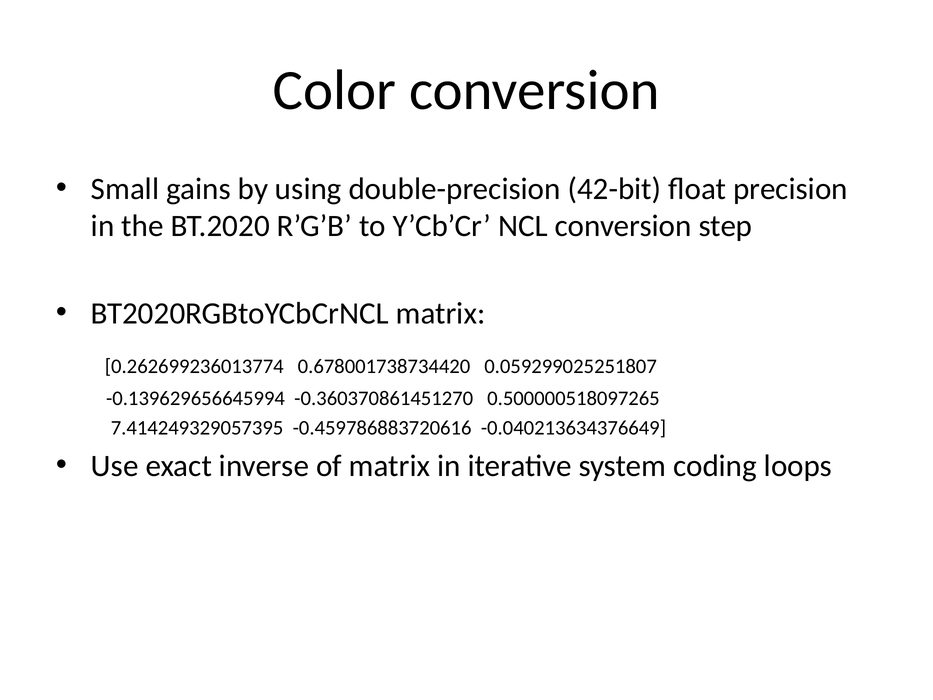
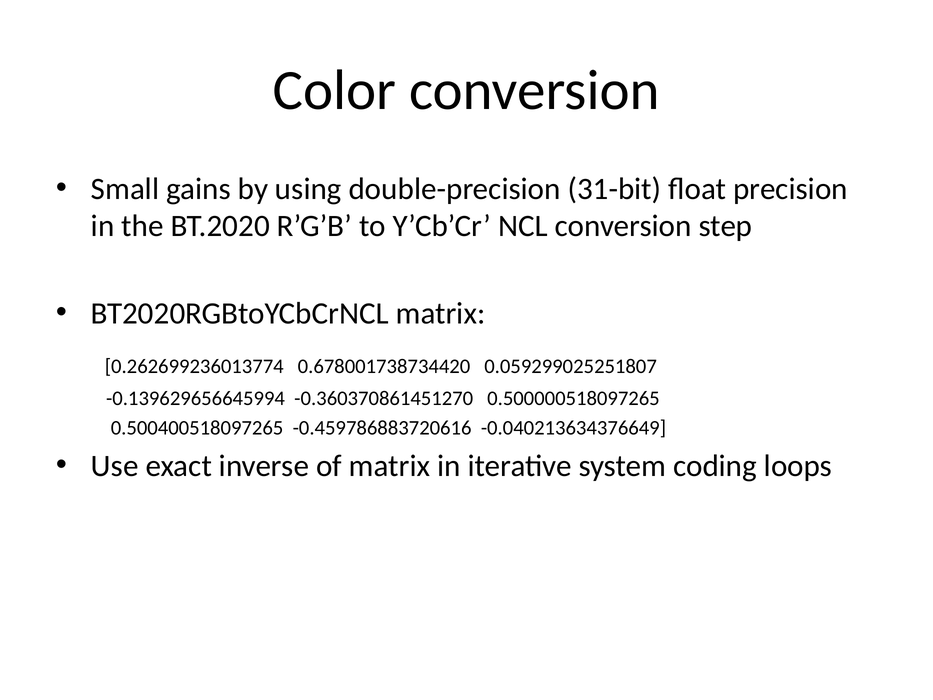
42-bit: 42-bit -> 31-bit
7.414249329057395: 7.414249329057395 -> 0.500400518097265
